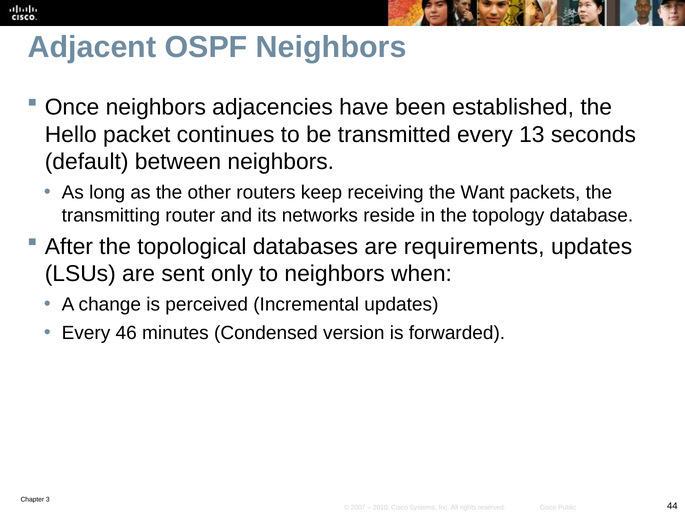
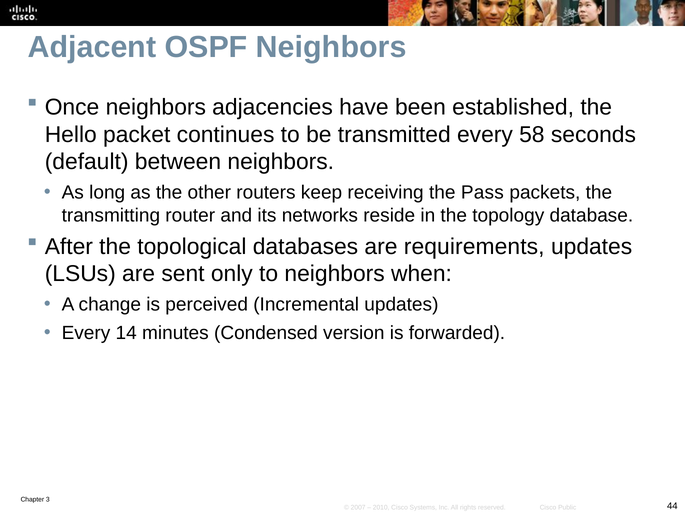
13: 13 -> 58
Want: Want -> Pass
46: 46 -> 14
